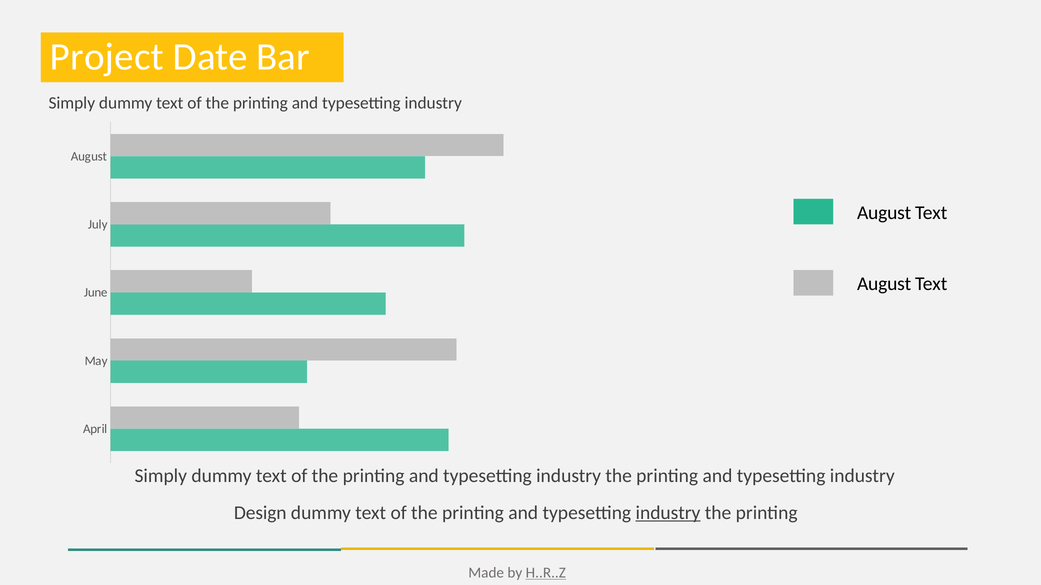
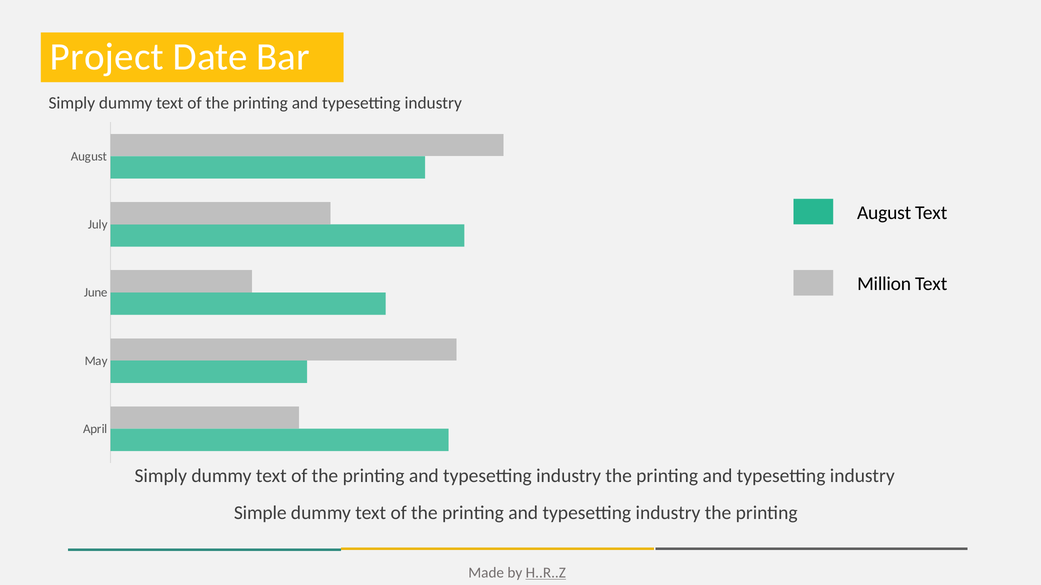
August at (884, 284): August -> Million
Design: Design -> Simple
industry at (668, 513) underline: present -> none
